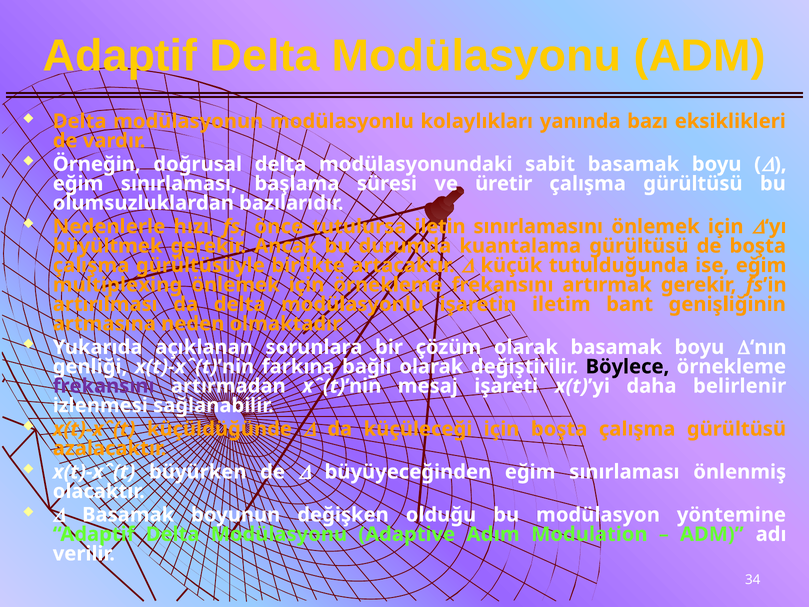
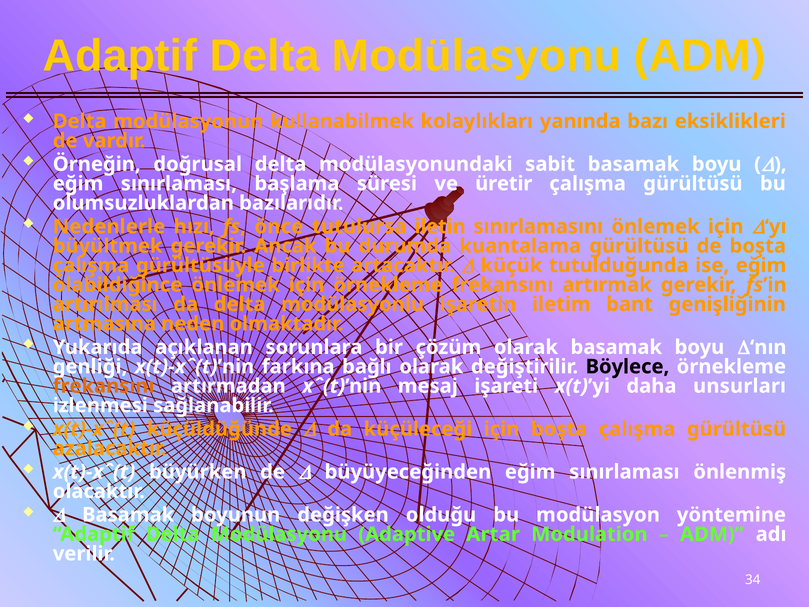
modülasyonun modülasyonlu: modülasyonlu -> kullanabilmek
multiplexing: multiplexing -> olabildiğince
frekansını at (104, 386) colour: purple -> orange
belirlenir: belirlenir -> unsurları
Adım: Adım -> Artar
